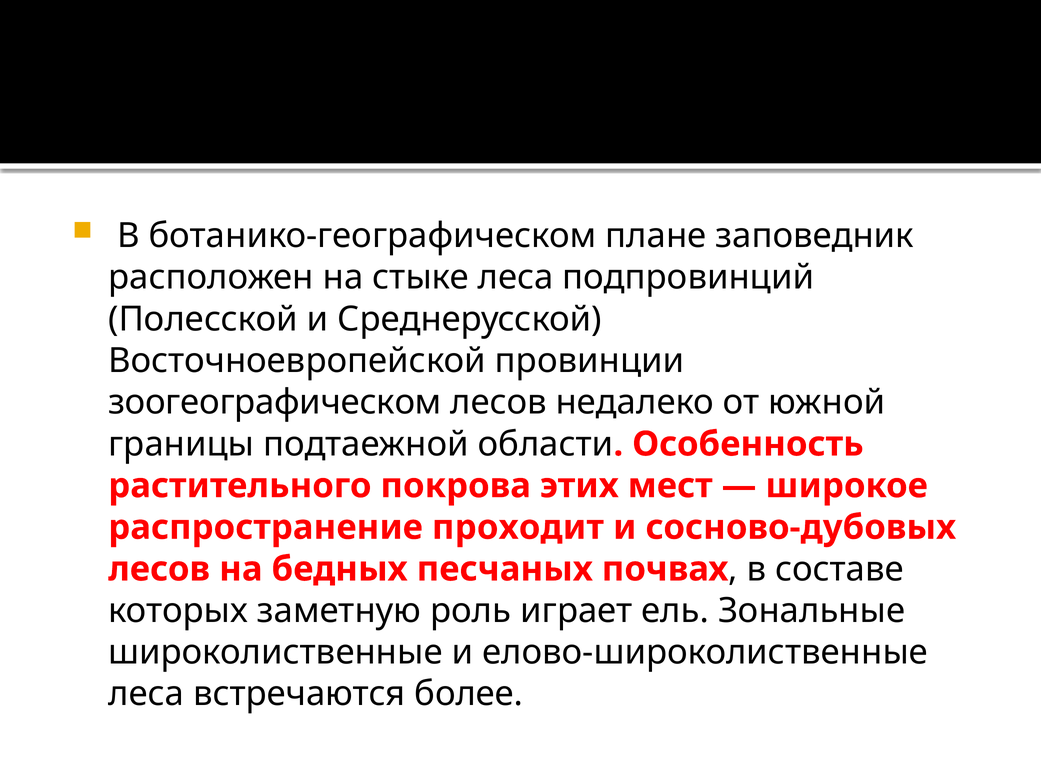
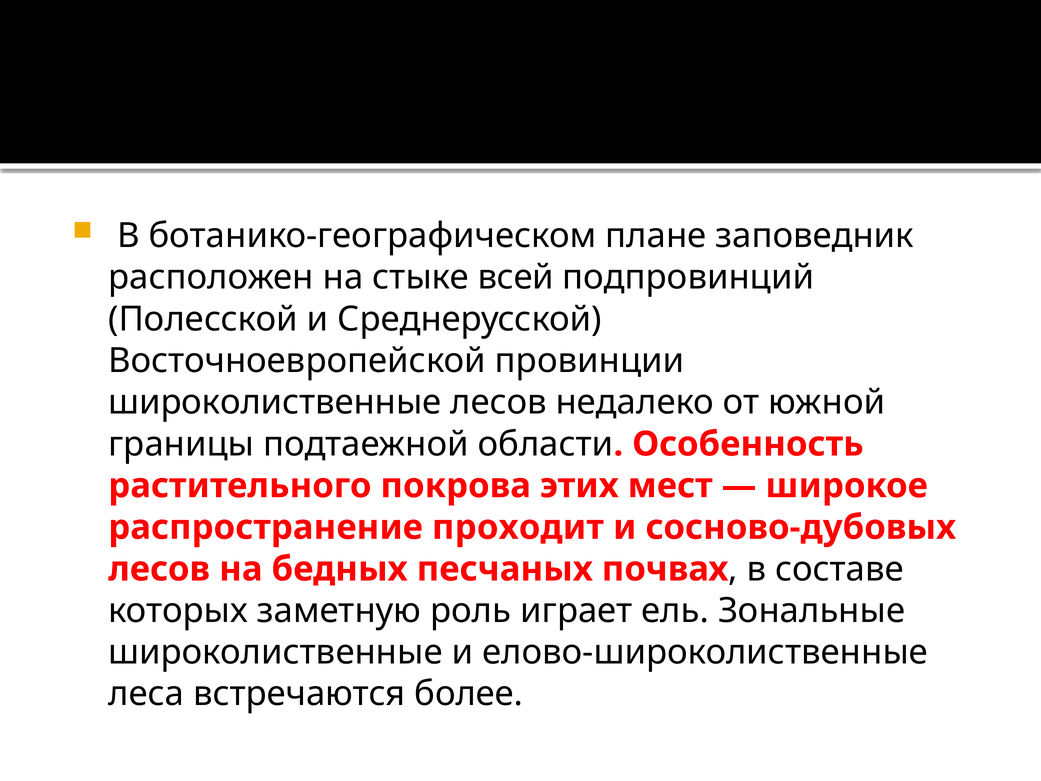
стыке леса: леса -> всей
зоогеографическом at (275, 402): зоогеографическом -> широколиственные
